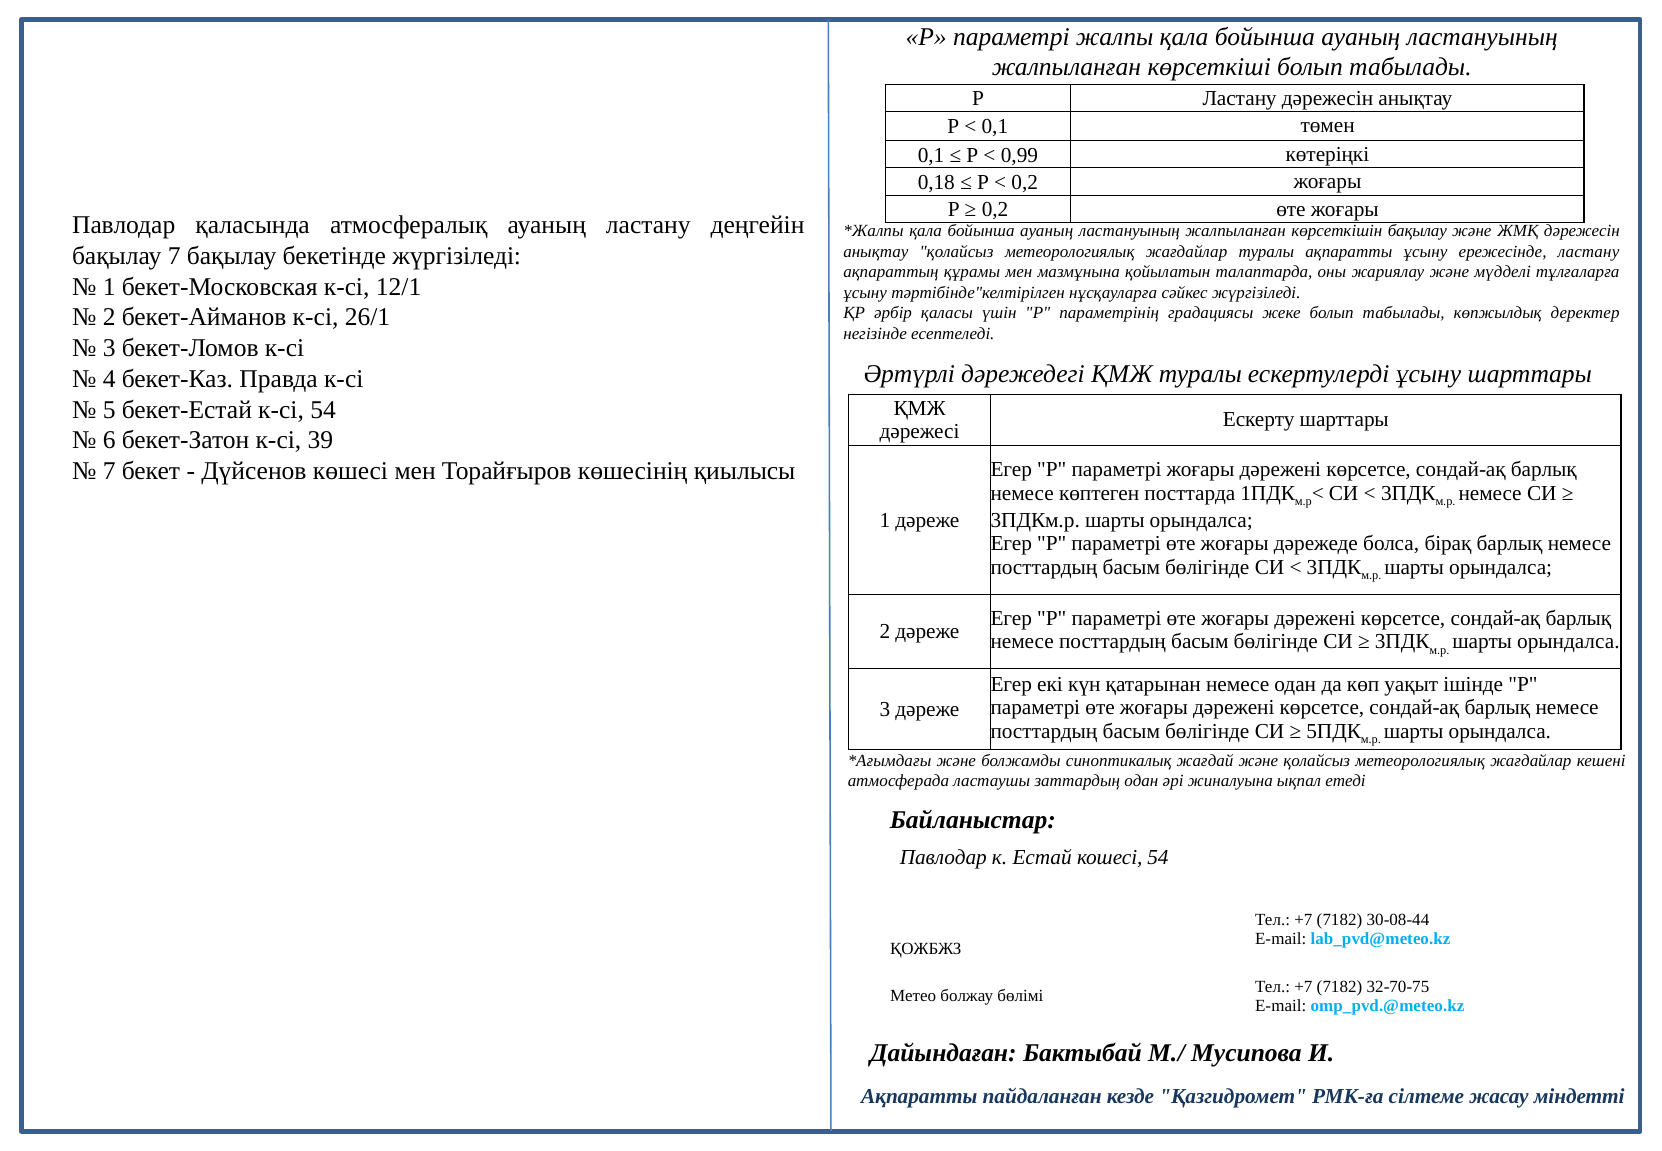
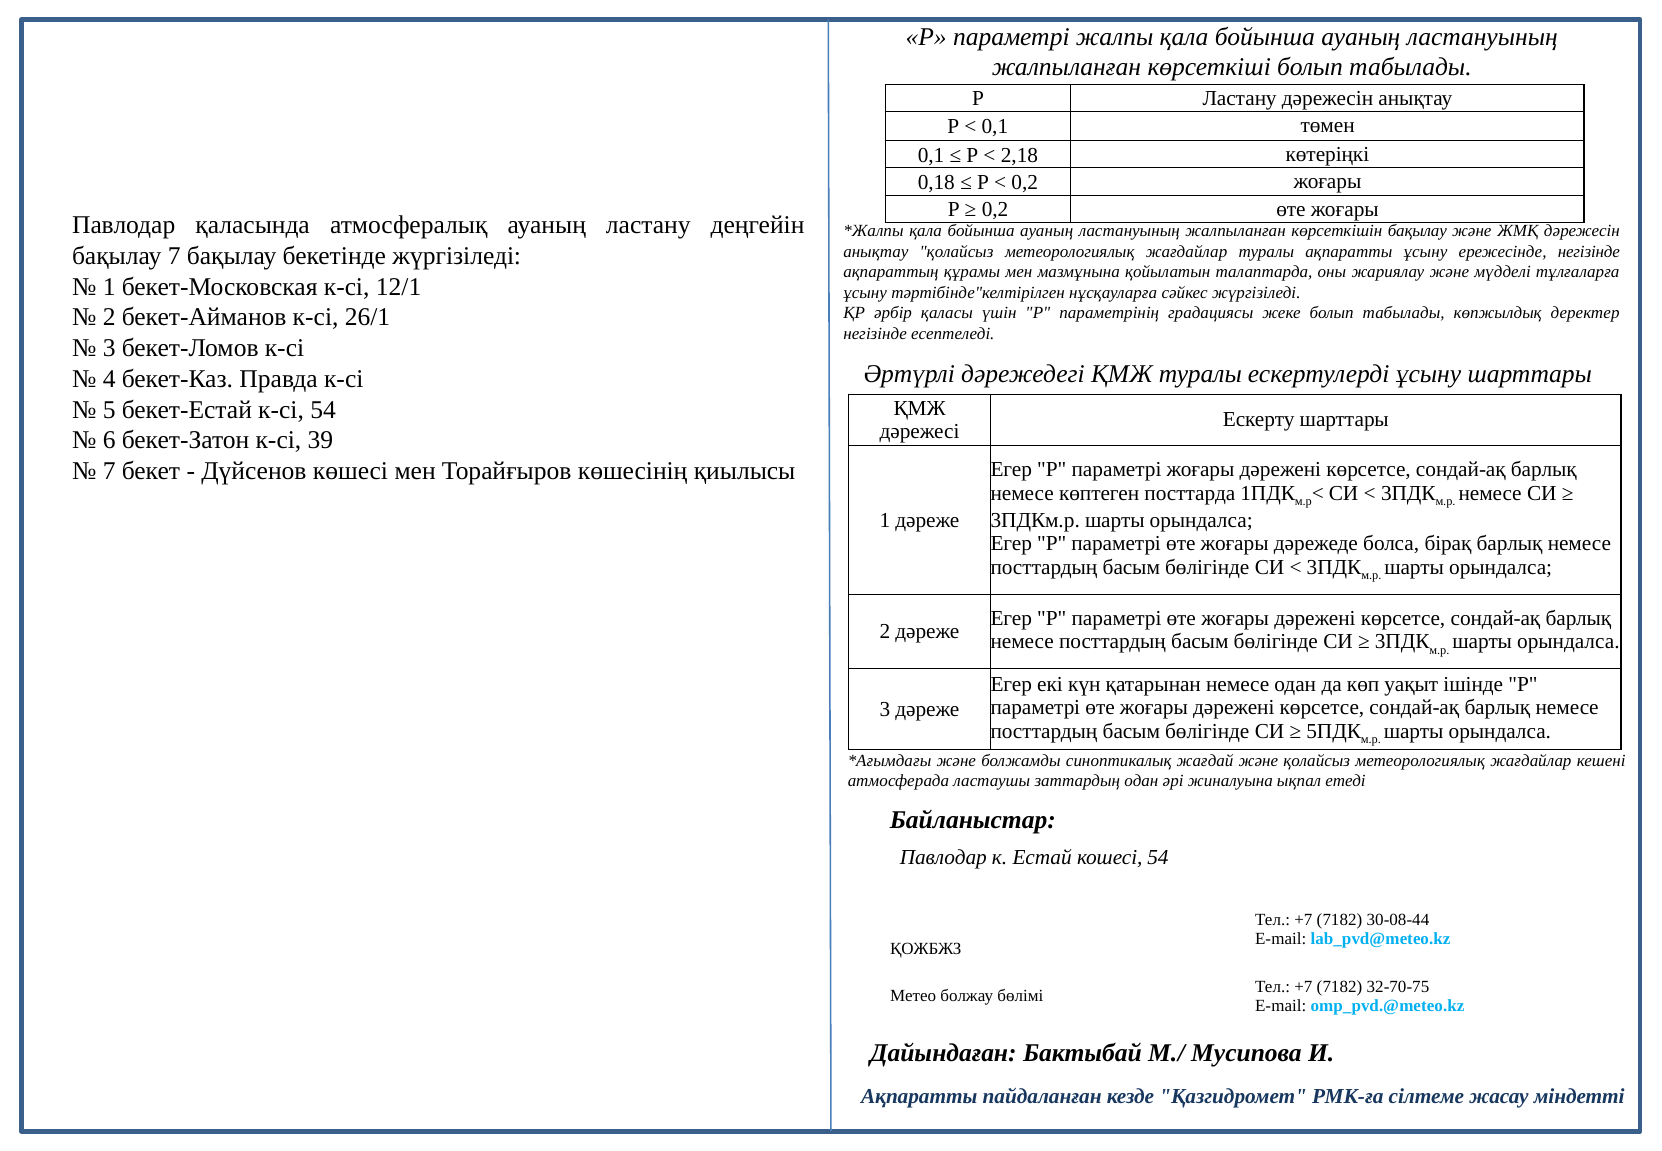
0,99: 0,99 -> 2,18
ережесінде ластану: ластану -> негізінде
